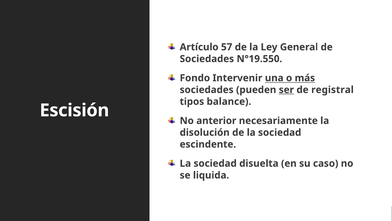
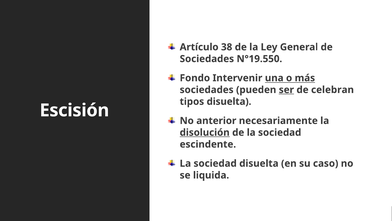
57: 57 -> 38
registral: registral -> celebran
tipos balance: balance -> disuelta
disolución underline: none -> present
